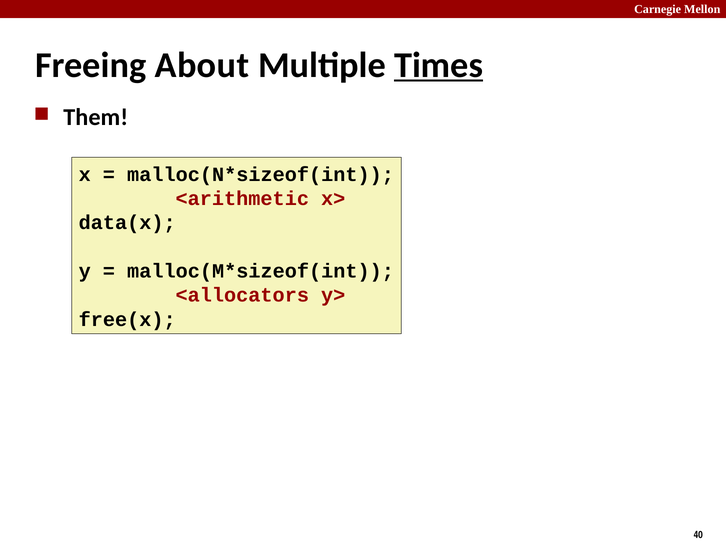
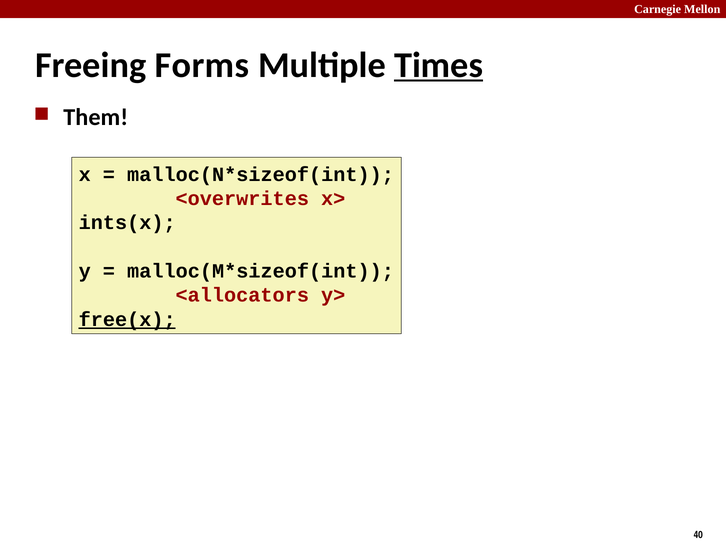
About: About -> Forms
<arithmetic: <arithmetic -> <overwrites
data(x: data(x -> ints(x
free(x underline: none -> present
